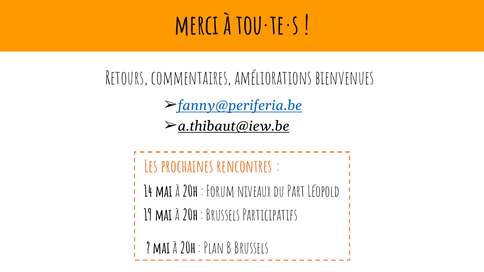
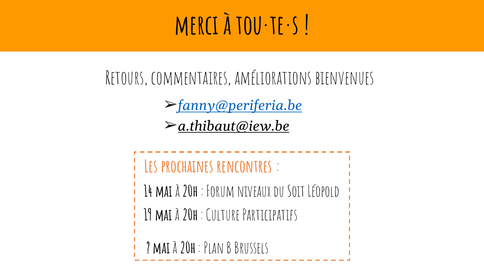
Part: Part -> Soit
Brussels at (223, 216): Brussels -> Culture
